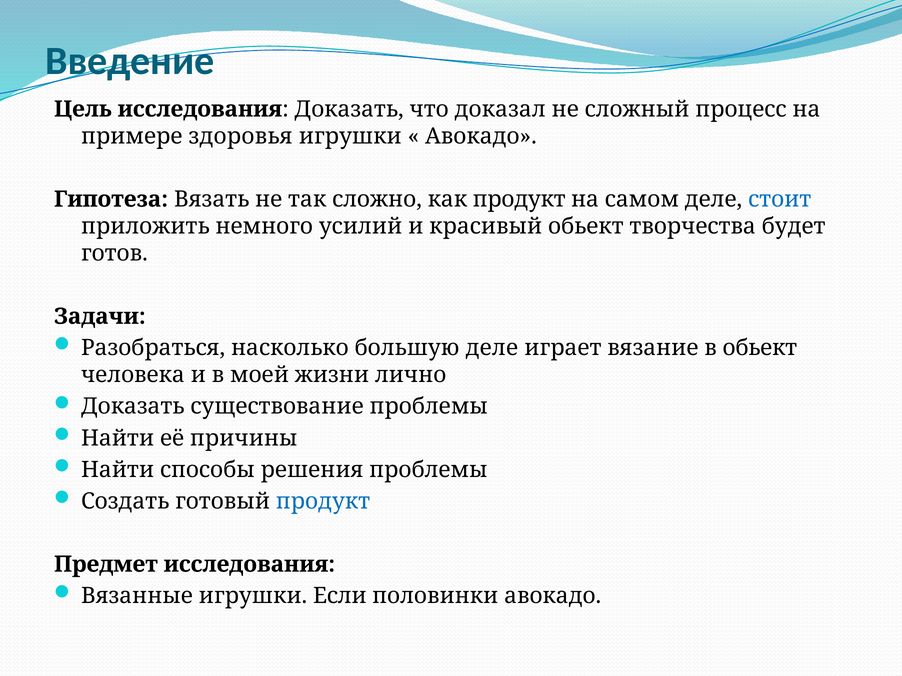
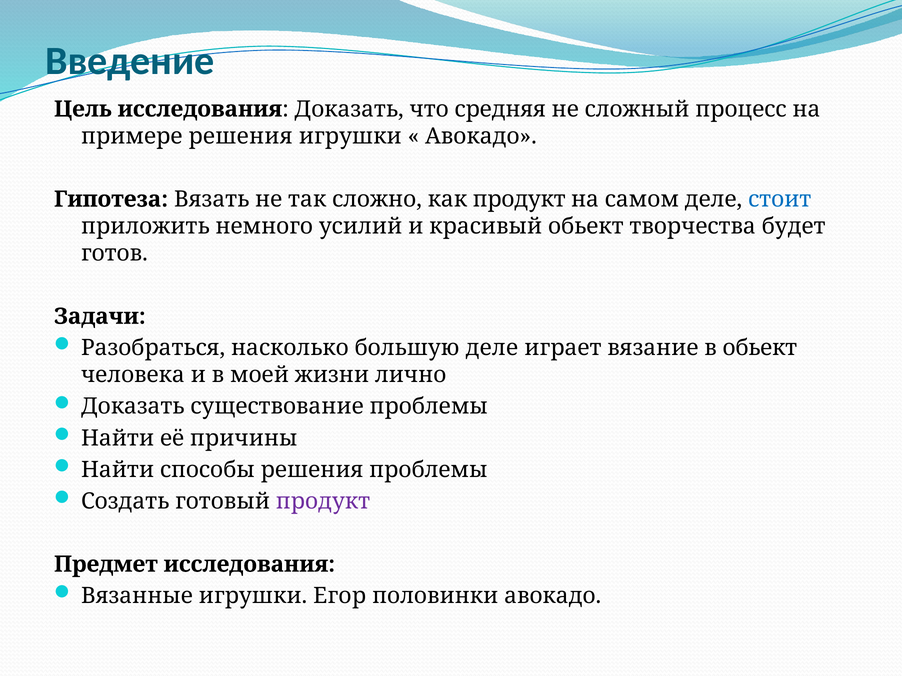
доказал: доказал -> средняя
примере здоровья: здоровья -> решения
продукт at (323, 502) colour: blue -> purple
Если: Если -> Егор
